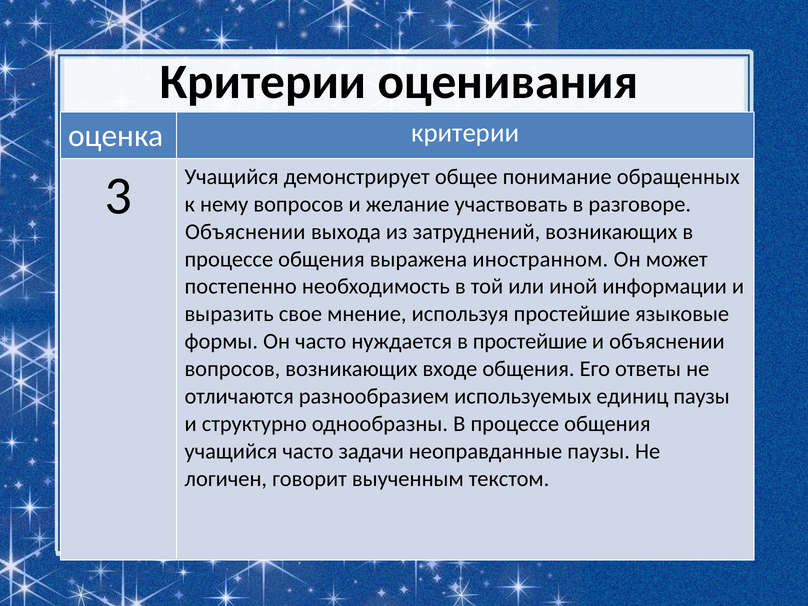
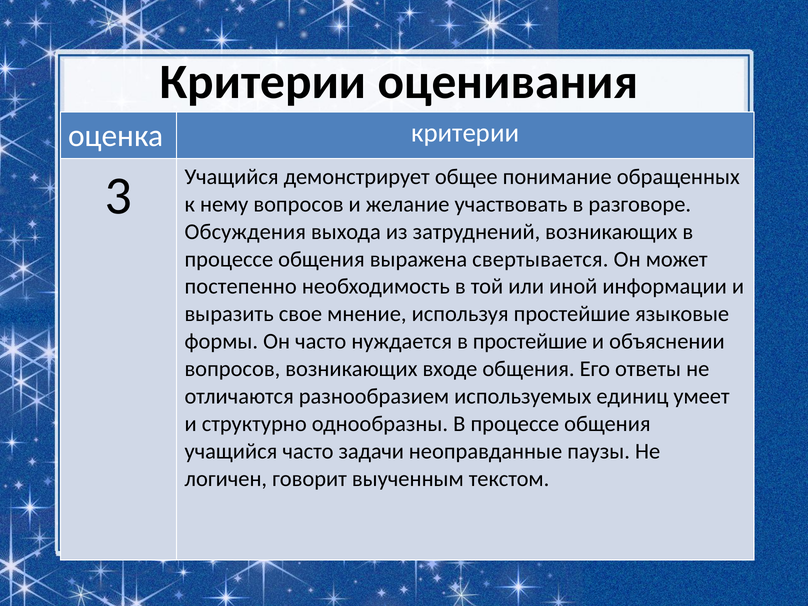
Объяснении at (245, 232): Объяснении -> Обсуждения
иностранном: иностранном -> свертывается
единиц паузы: паузы -> умеет
